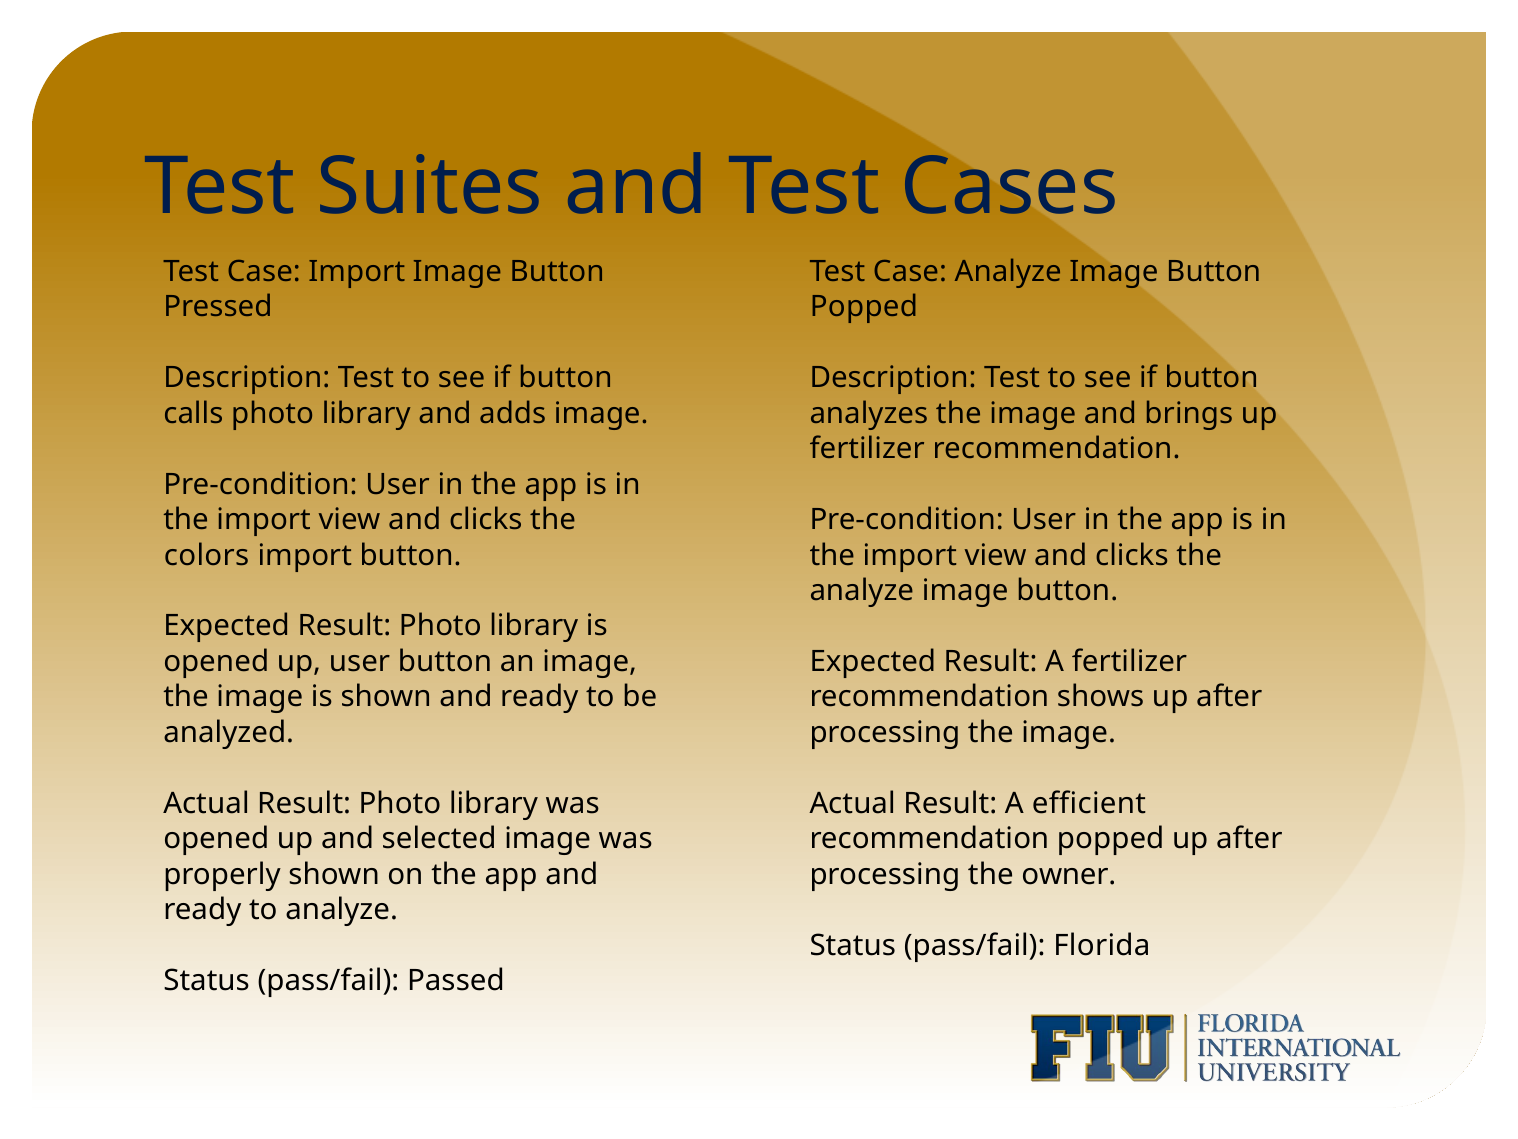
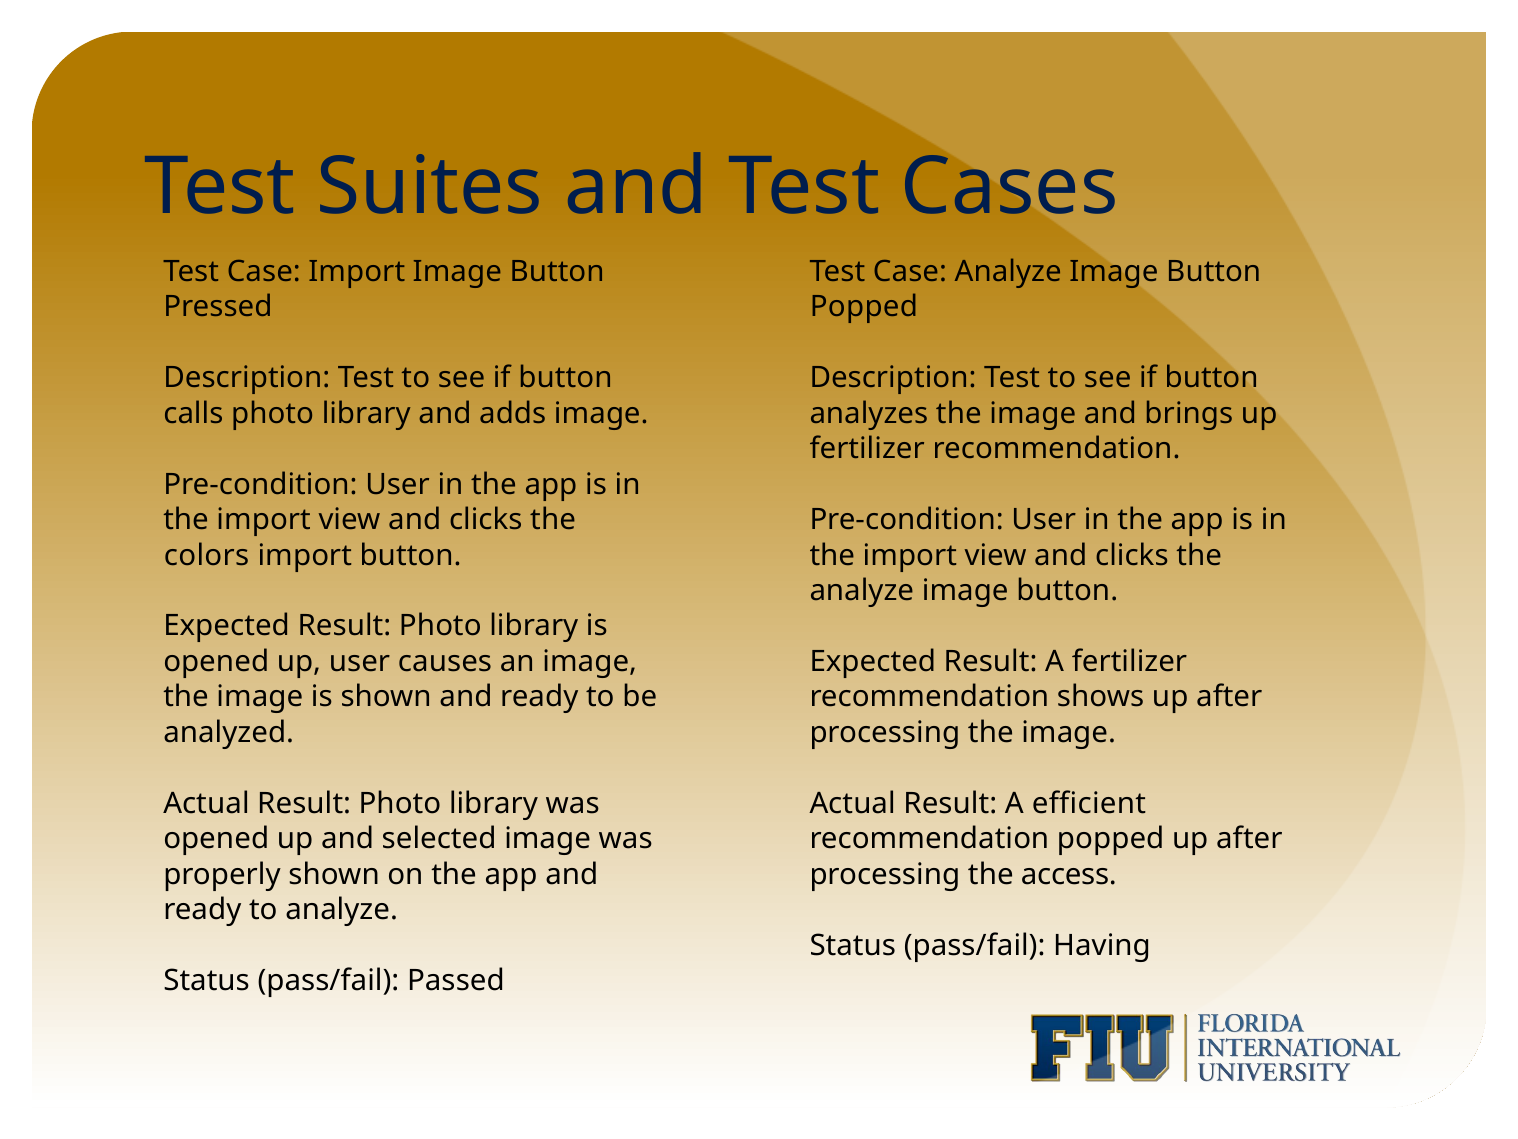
user button: button -> causes
owner: owner -> access
Florida: Florida -> Having
